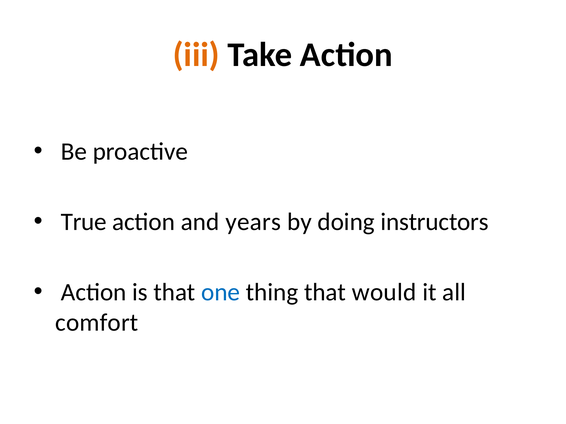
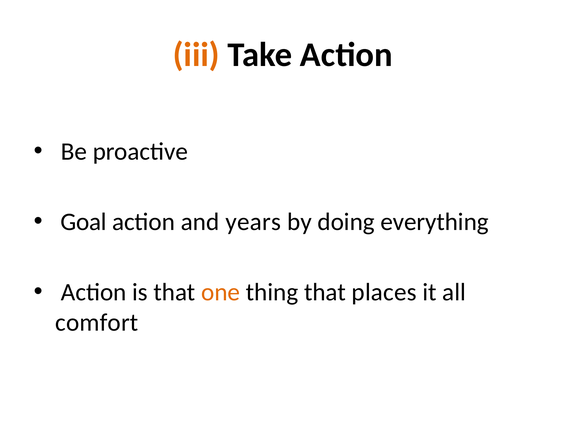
True: True -> Goal
instructors: instructors -> everything
one colour: blue -> orange
would: would -> places
